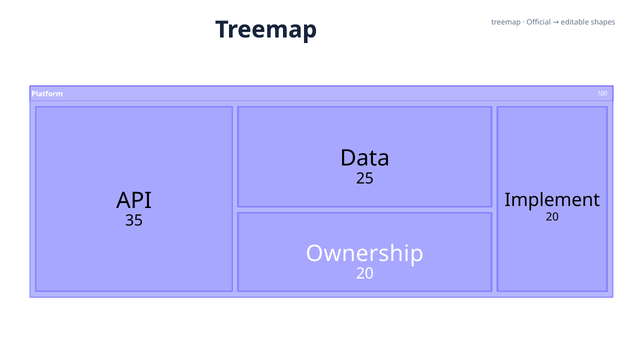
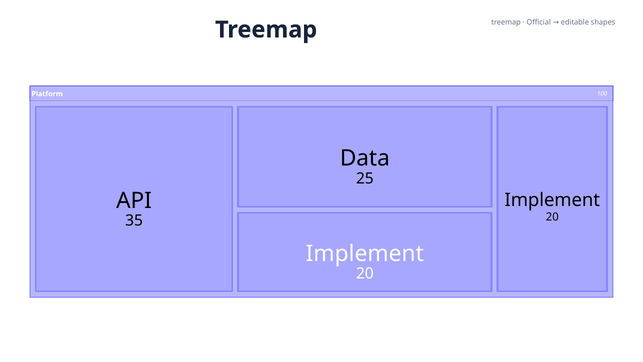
Ownership at (365, 253): Ownership -> Implement
